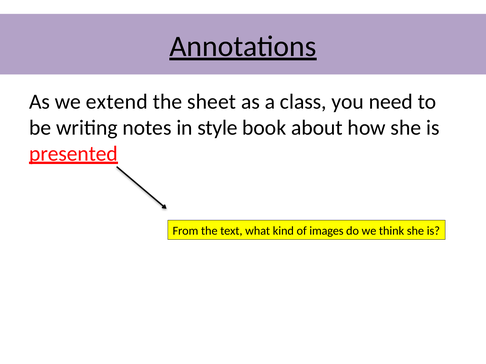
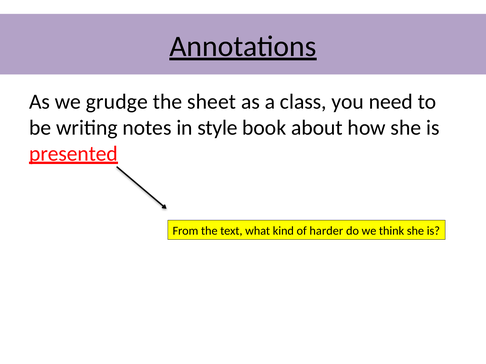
extend: extend -> grudge
images: images -> harder
